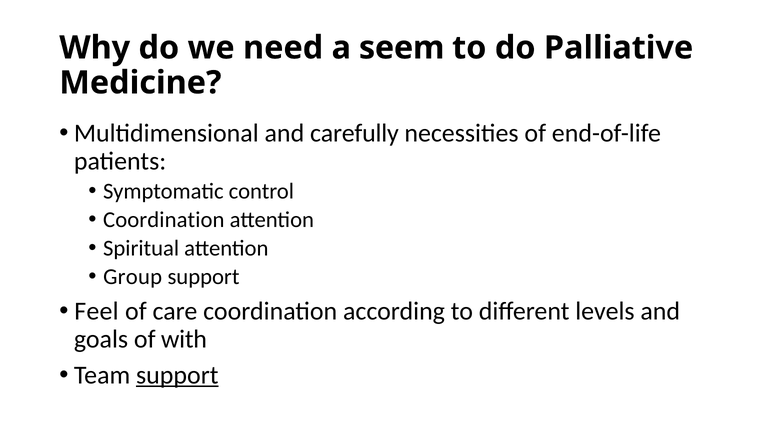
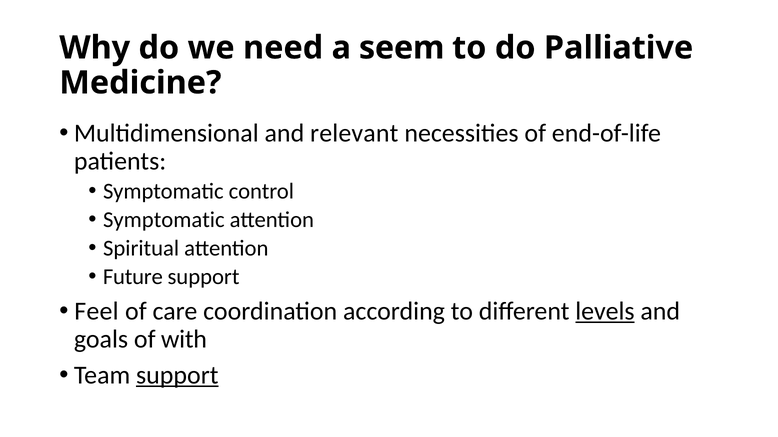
carefully: carefully -> relevant
Coordination at (164, 220): Coordination -> Symptomatic
Group: Group -> Future
levels underline: none -> present
